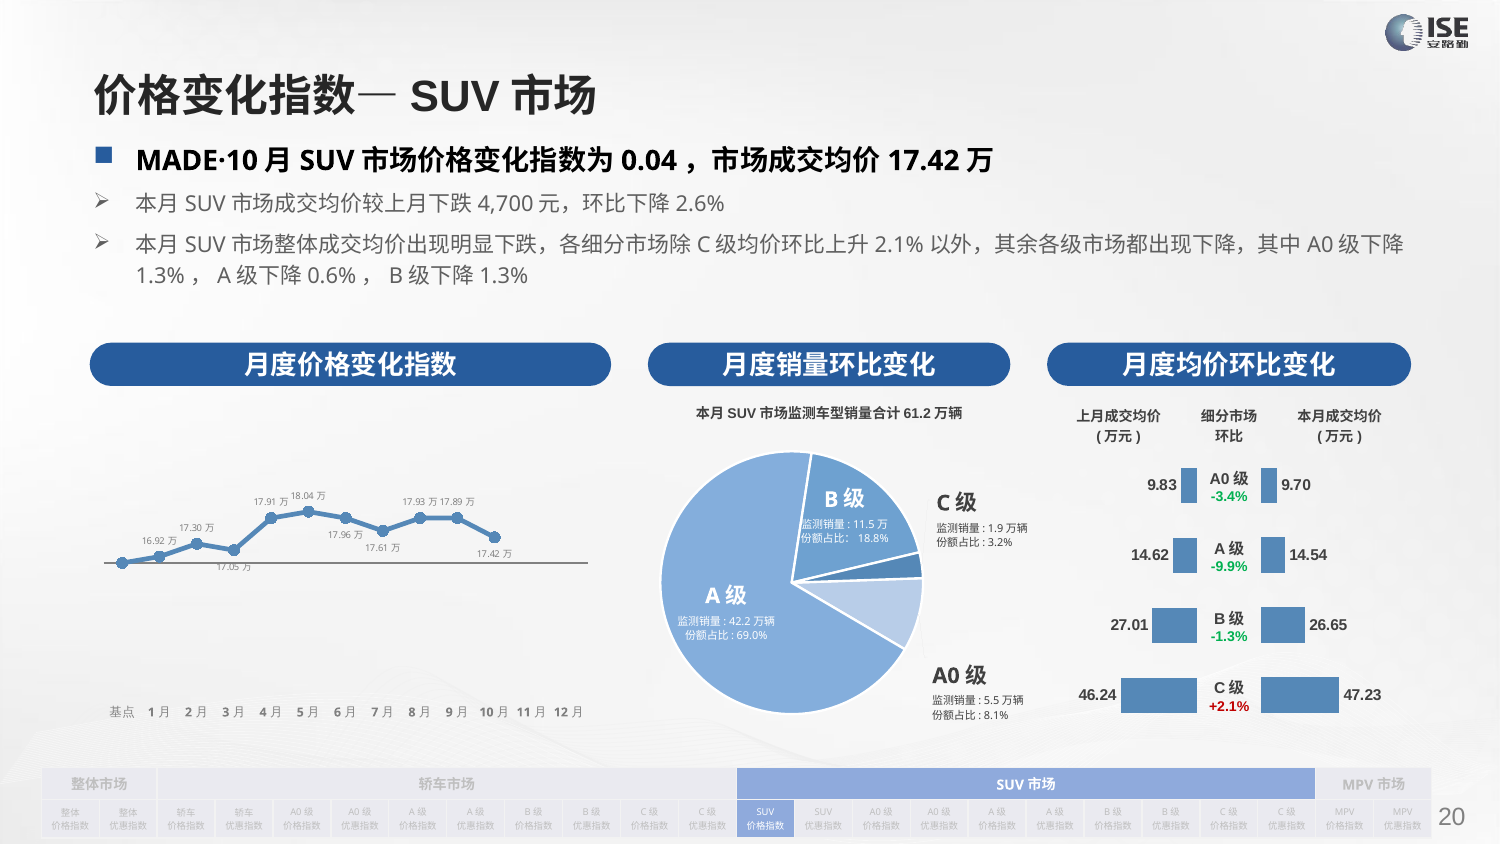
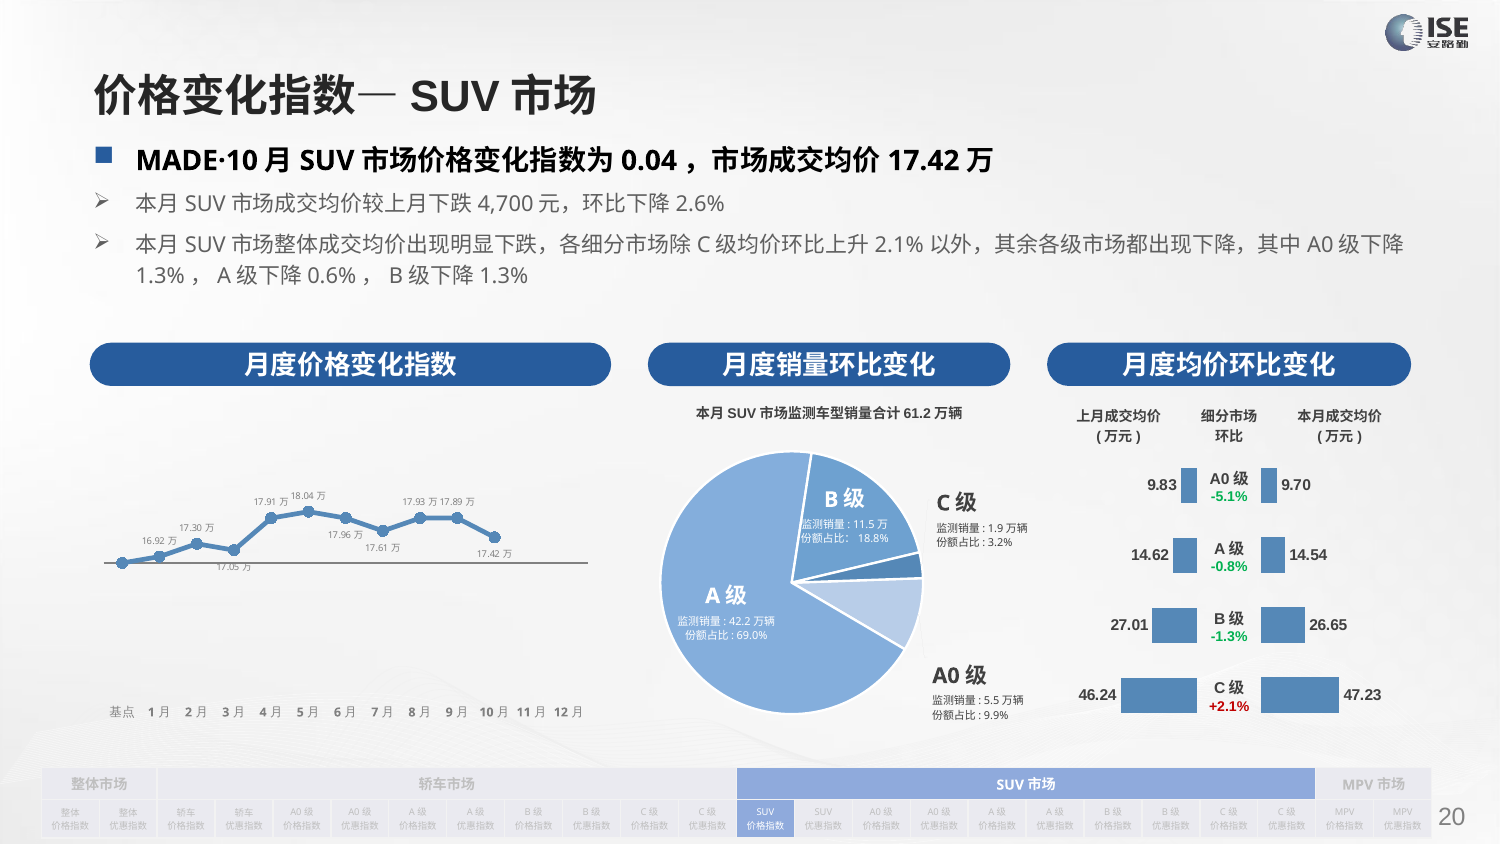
-3.4%: -3.4% -> -5.1%
-9.9%: -9.9% -> -0.8%
8.1%: 8.1% -> 9.9%
